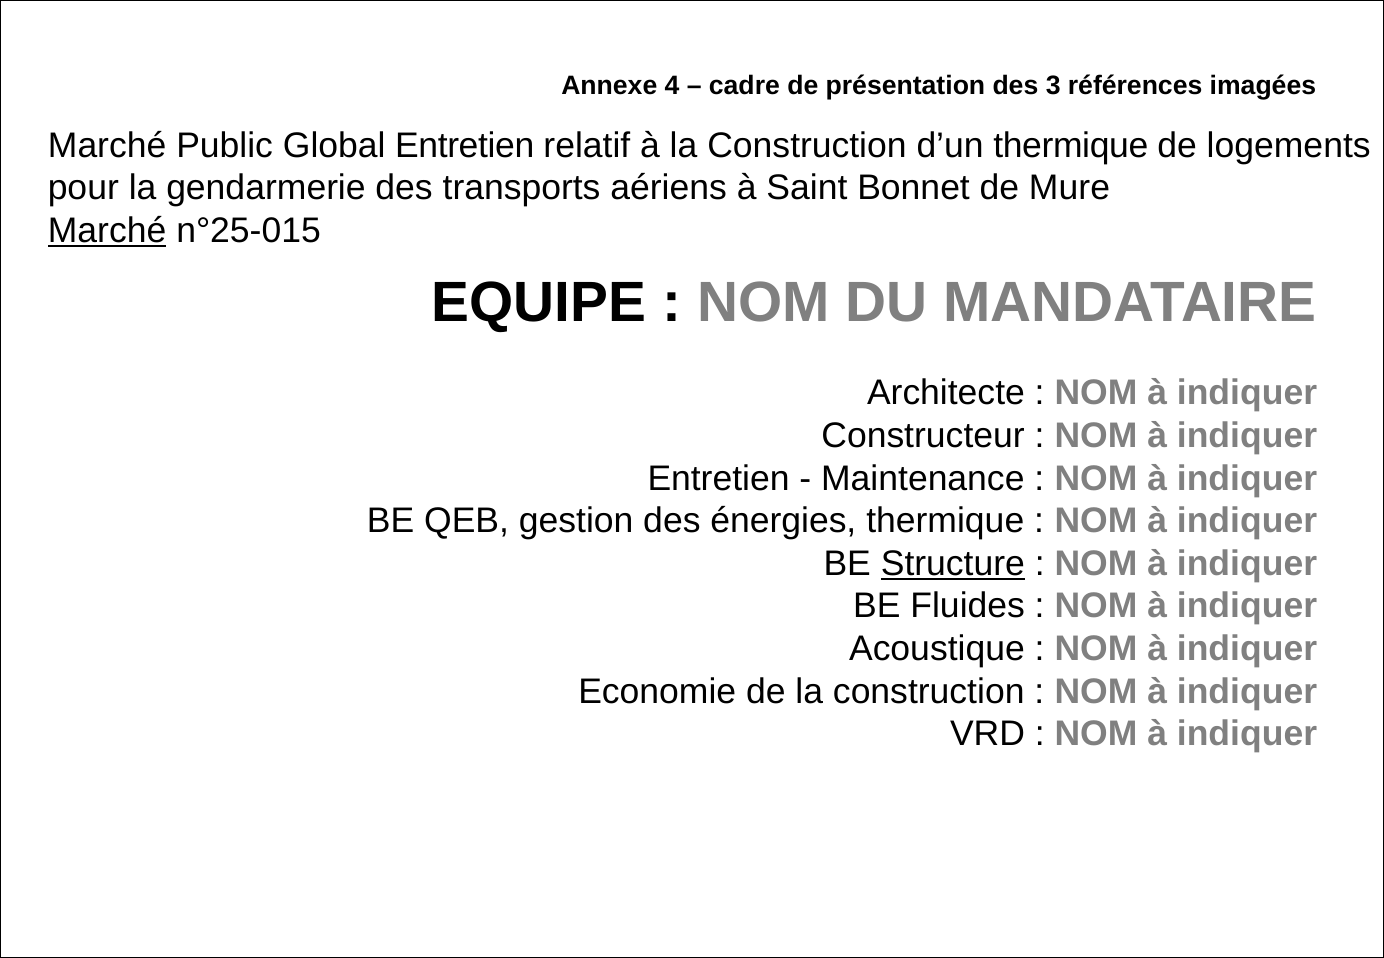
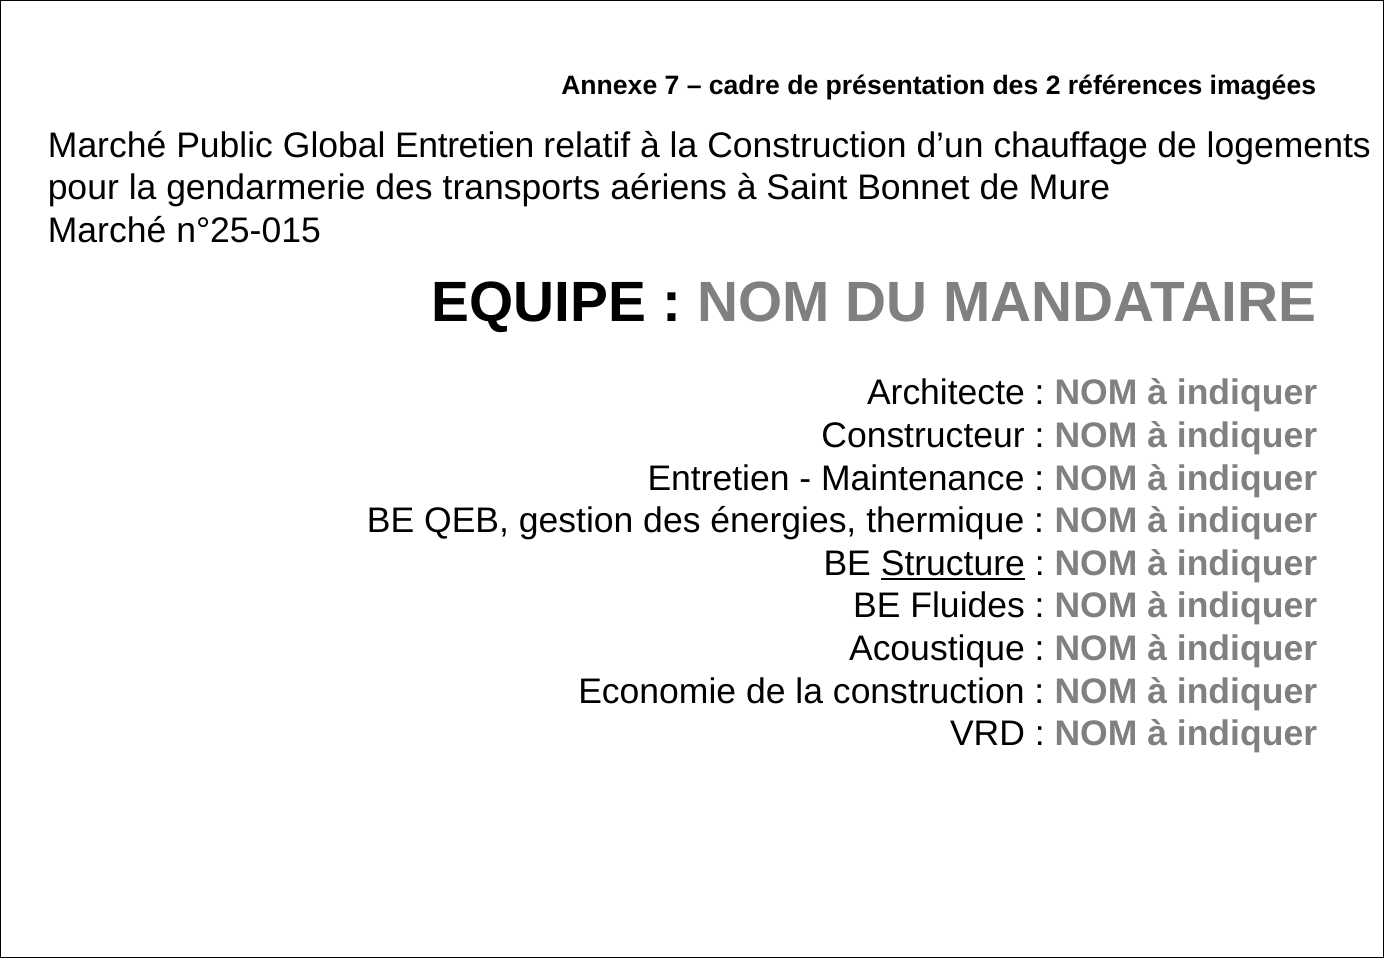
4: 4 -> 7
3: 3 -> 2
d’un thermique: thermique -> chauffage
Marché at (107, 231) underline: present -> none
